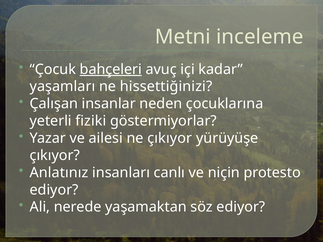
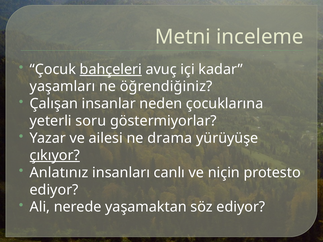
hissettiğinizi: hissettiğinizi -> öğrendiğiniz
fiziki: fiziki -> soru
ne çıkıyor: çıkıyor -> drama
çıkıyor at (55, 156) underline: none -> present
